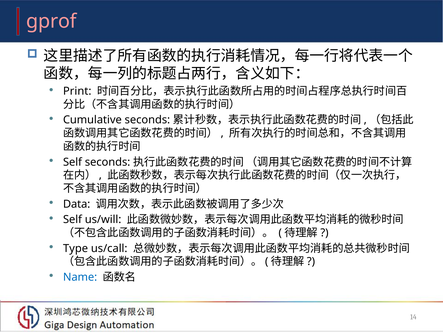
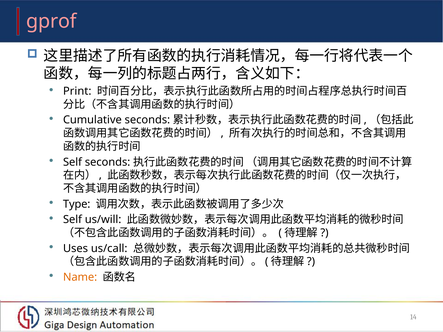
Data: Data -> Type
Type: Type -> Uses
Name colour: blue -> orange
